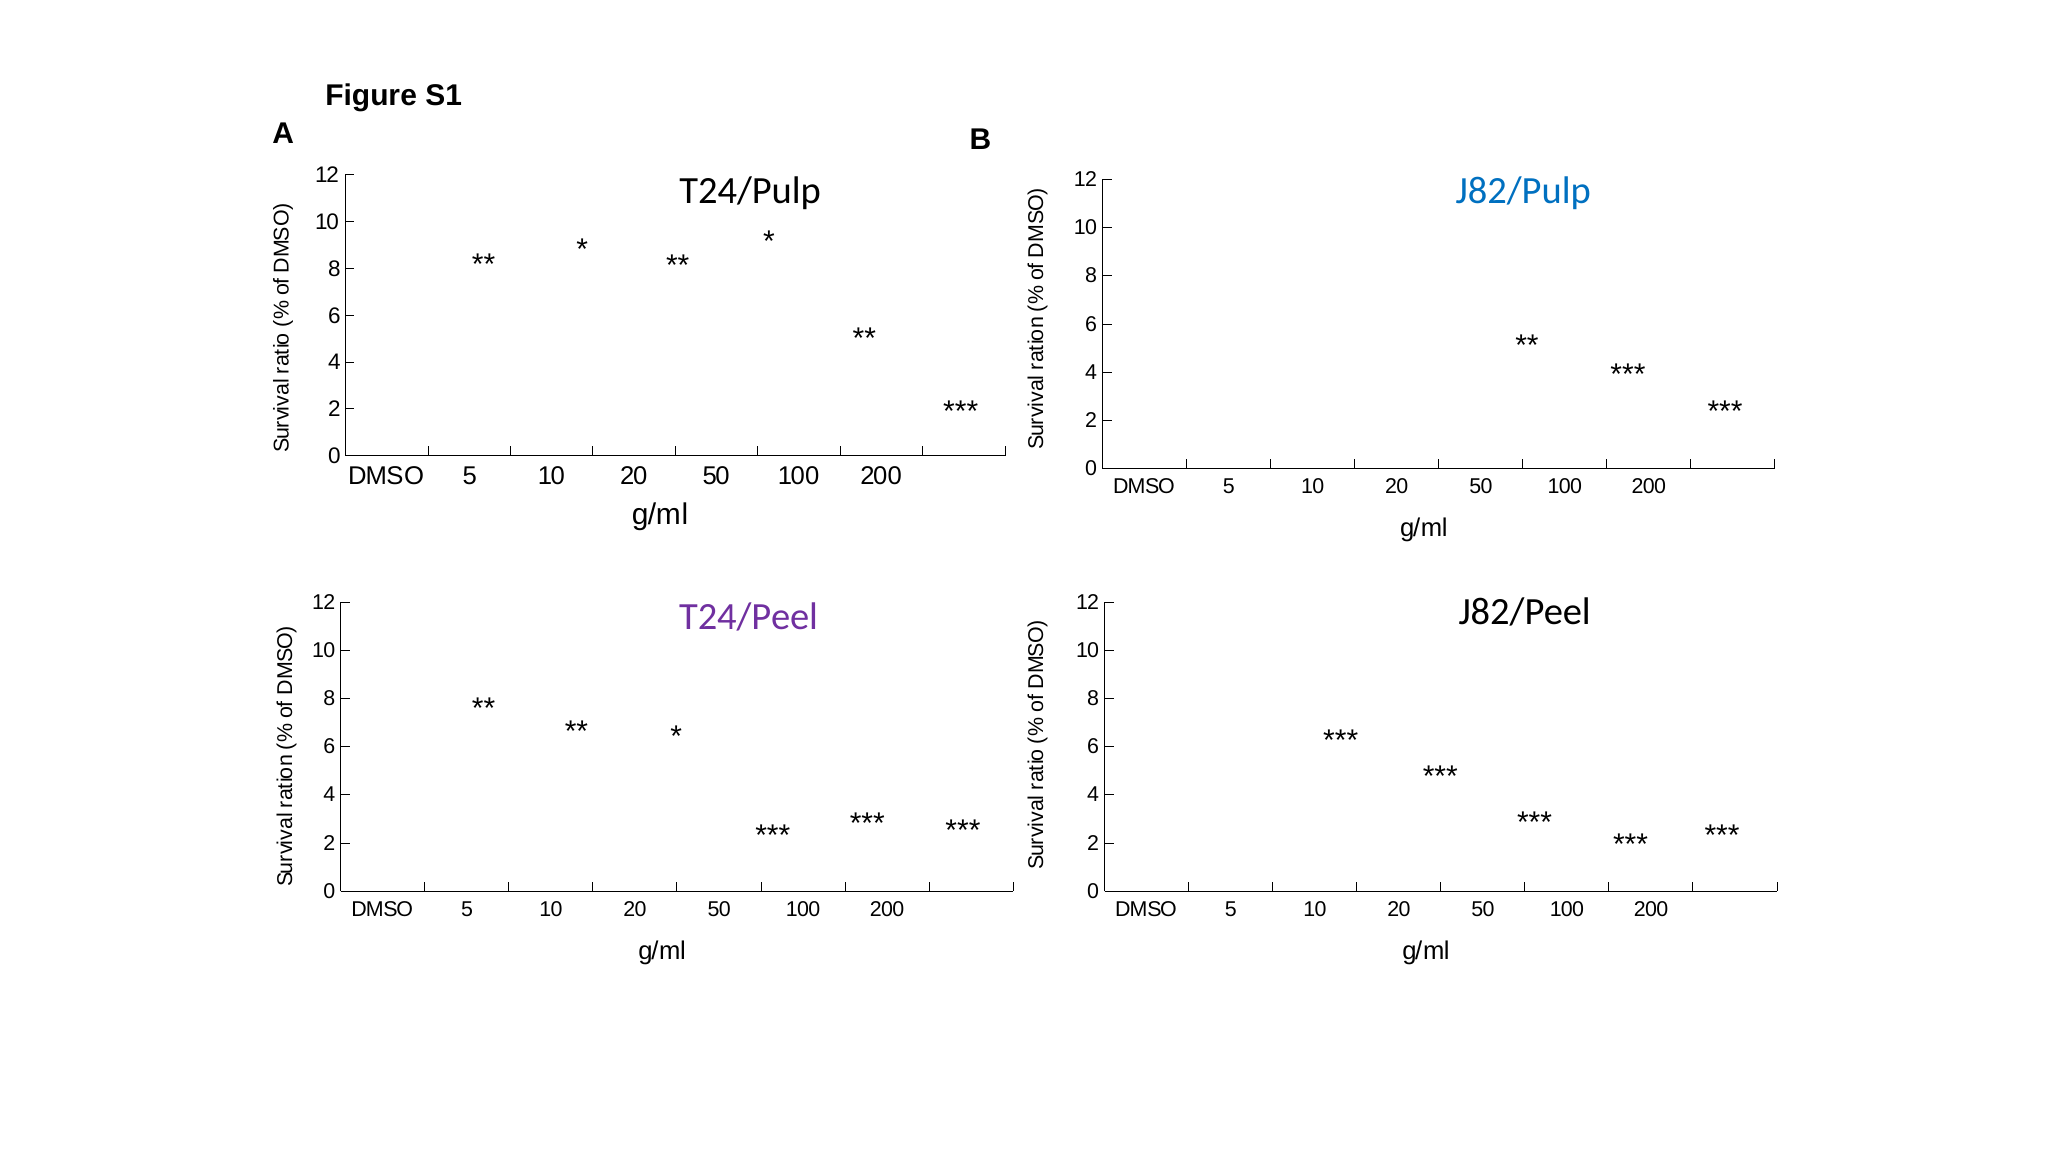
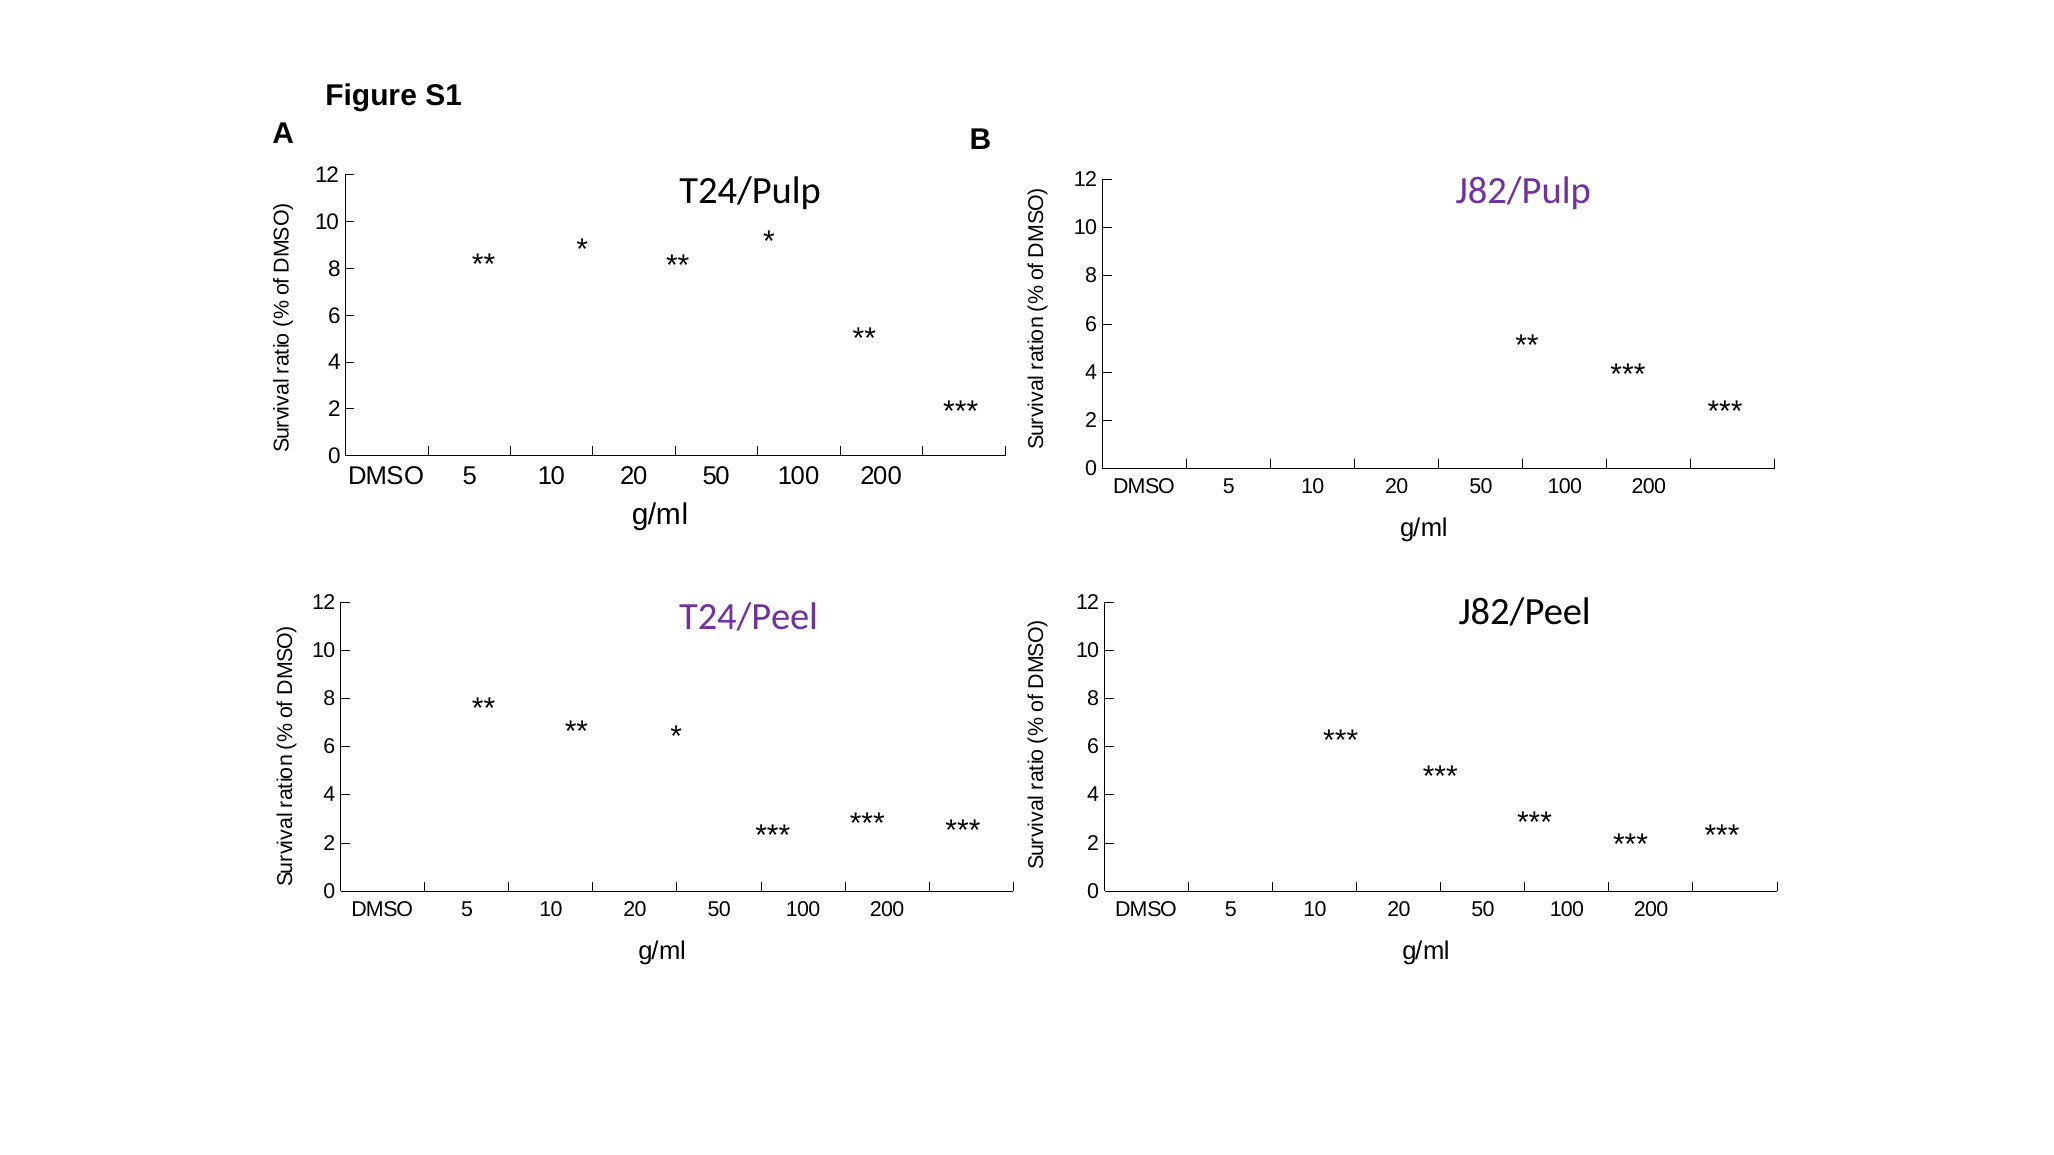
J82/Pulp colour: blue -> purple
